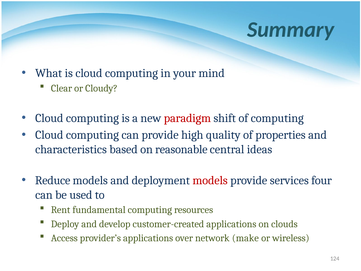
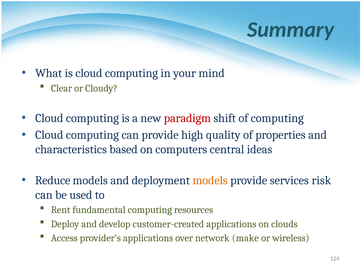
reasonable: reasonable -> computers
models at (210, 180) colour: red -> orange
four: four -> risk
